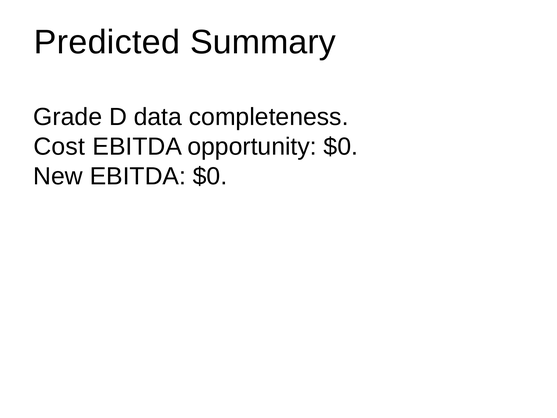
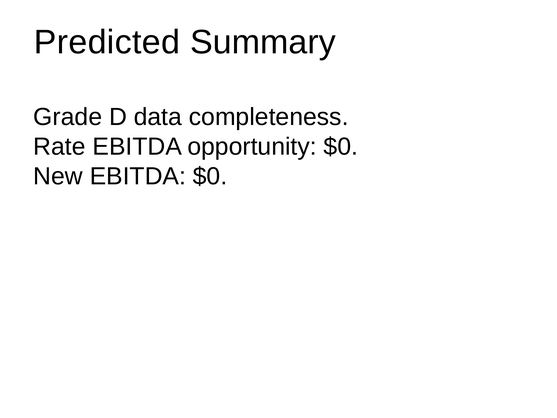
Cost: Cost -> Rate
